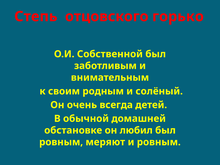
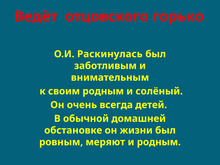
Степь: Степь -> Ведёт
Собственной: Собственной -> Раскинулась
любил: любил -> жизни
и ровным: ровным -> родным
